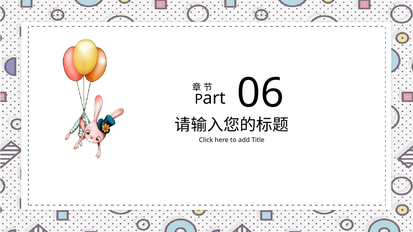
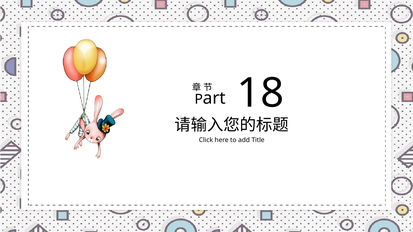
06: 06 -> 18
